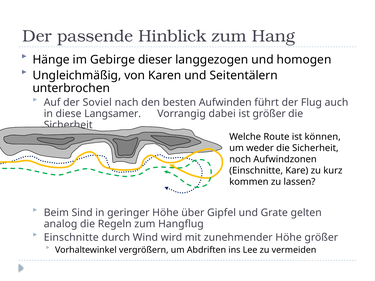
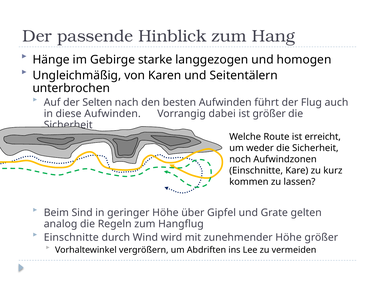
dieser: dieser -> starke
Soviel: Soviel -> Selten
diese Langsamer: Langsamer -> Aufwinden
können: können -> erreicht
